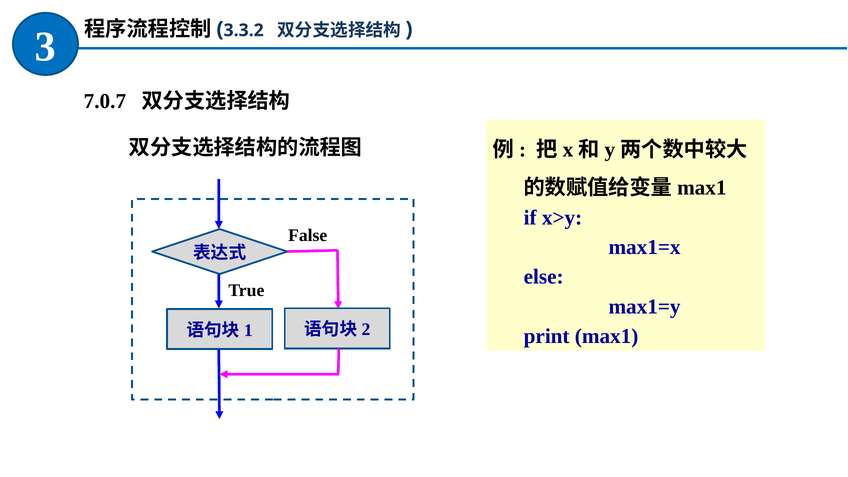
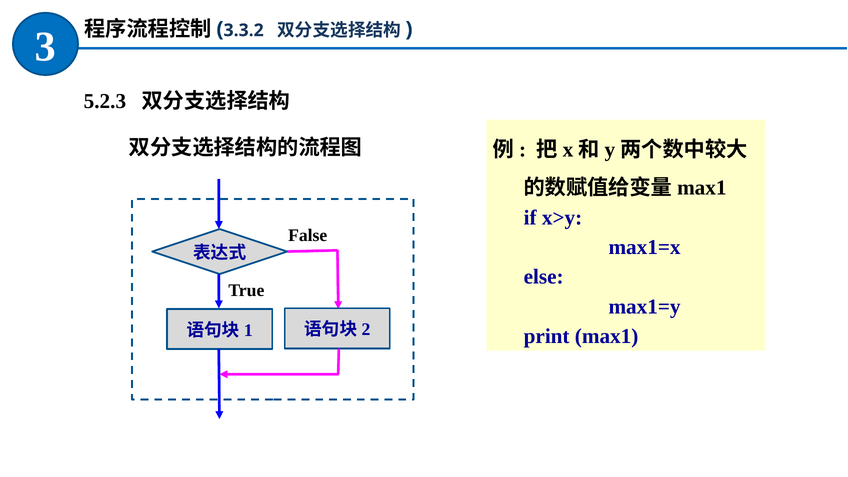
7.0.7: 7.0.7 -> 5.2.3
